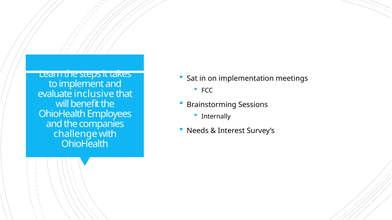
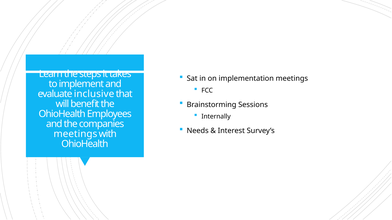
challenge at (76, 134): challenge -> meetings
